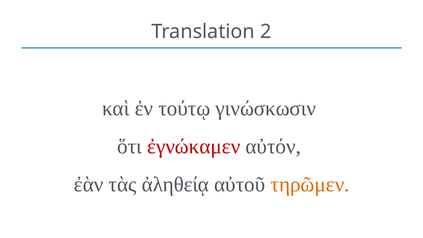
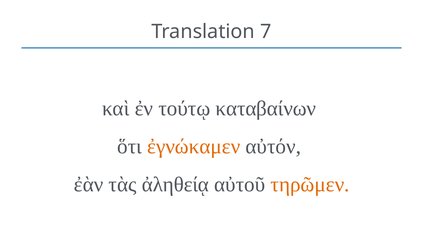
2: 2 -> 7
γινώσκωσιν: γινώσκωσιν -> καταβαίνων
ἐγνώκαμεν colour: red -> orange
